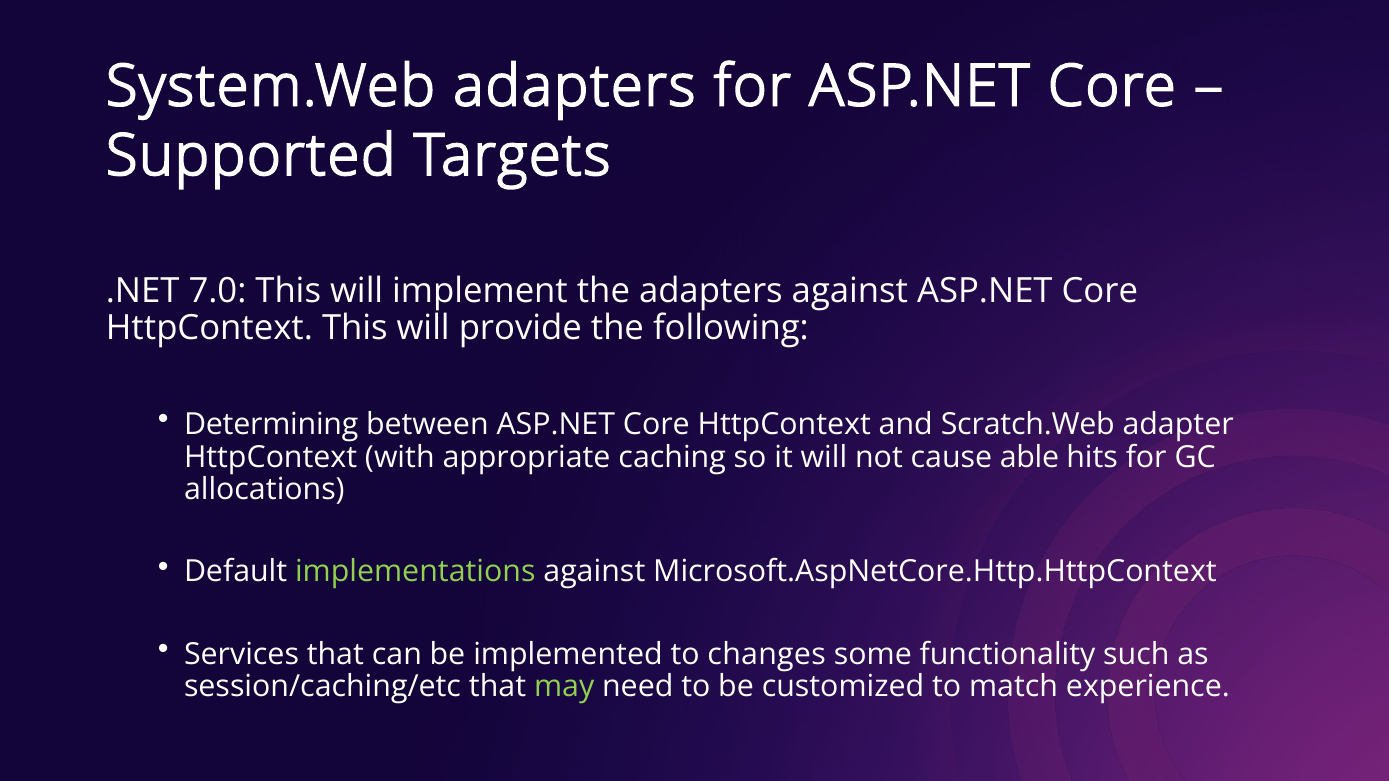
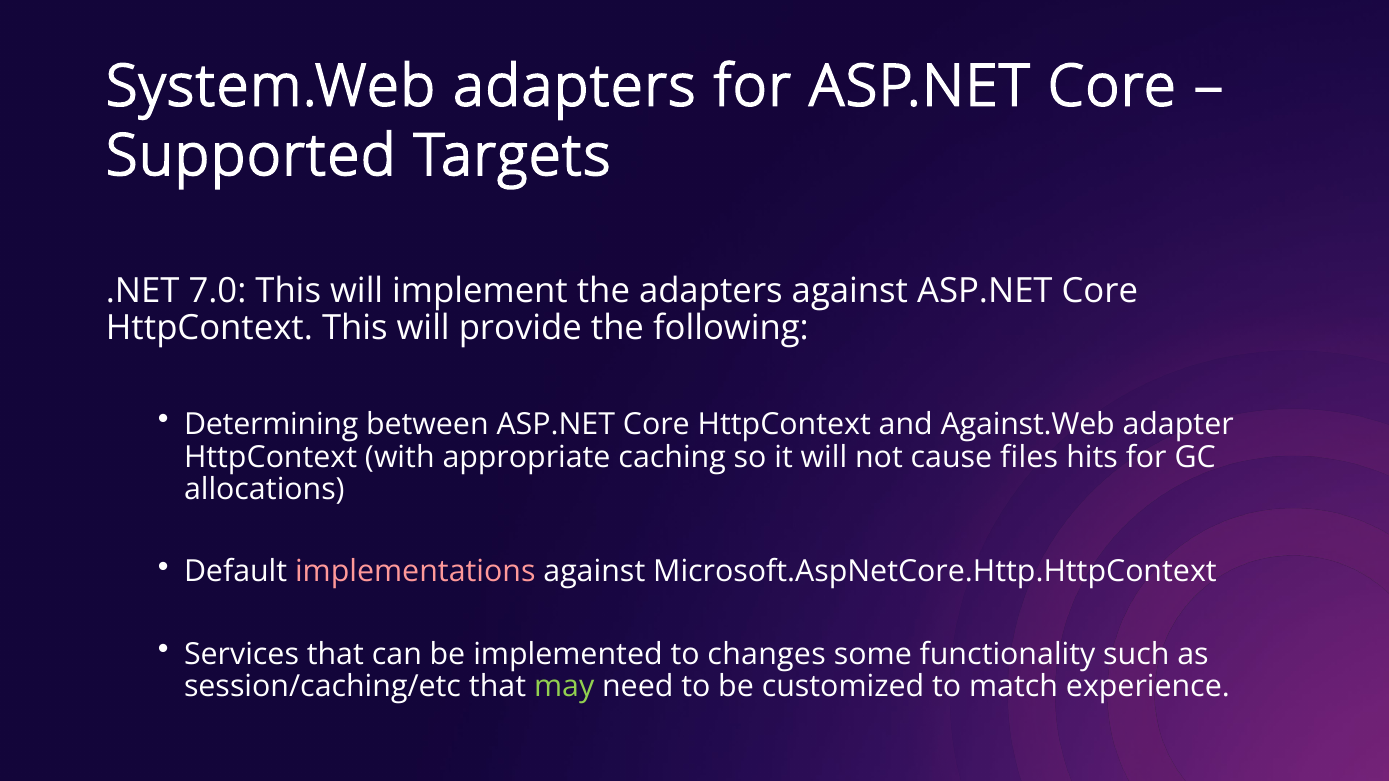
Scratch.Web: Scratch.Web -> Against.Web
able: able -> files
implementations colour: light green -> pink
